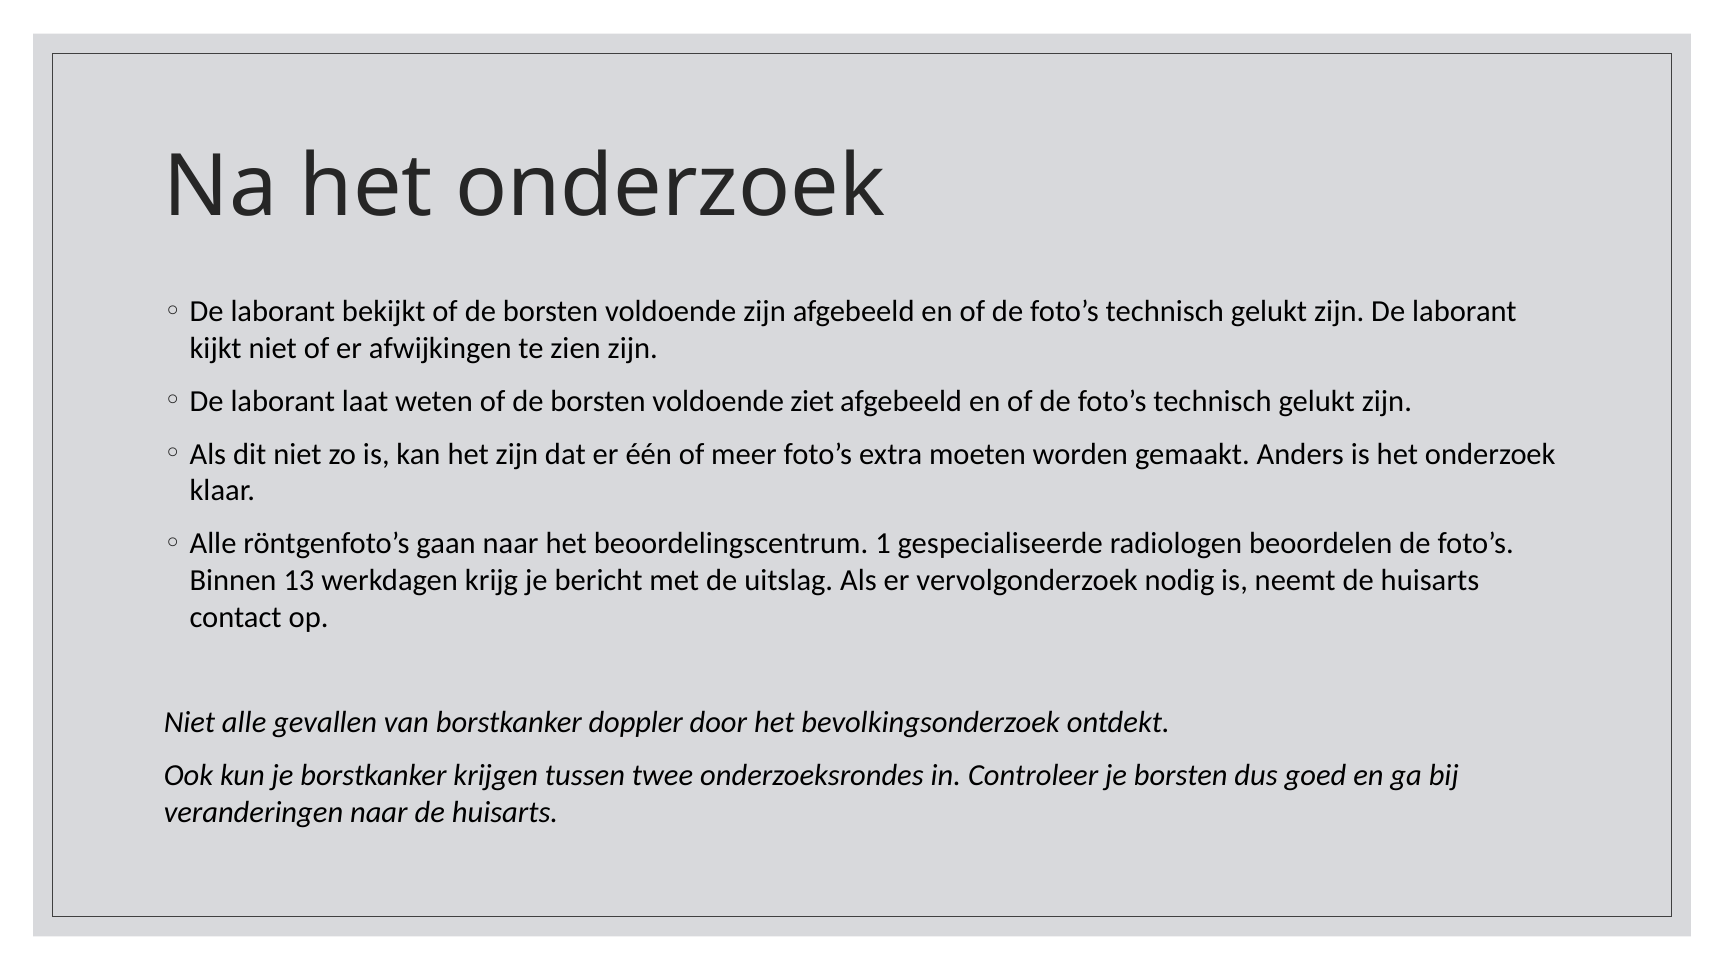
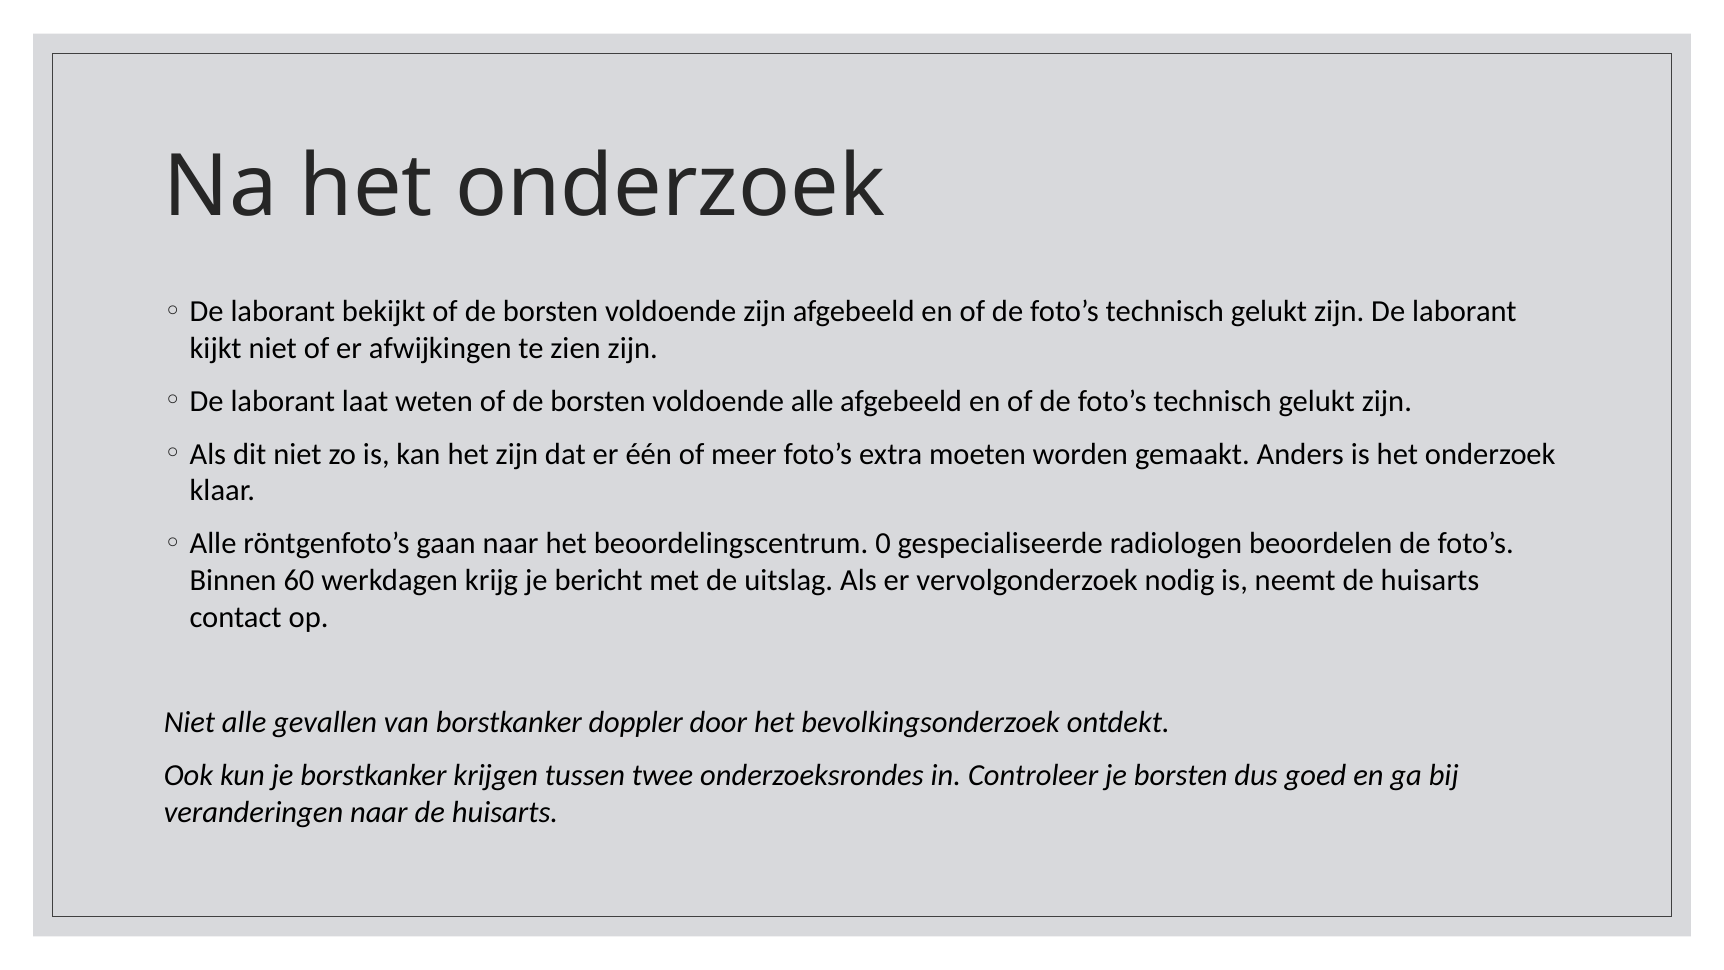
voldoende ziet: ziet -> alle
1: 1 -> 0
13: 13 -> 60
